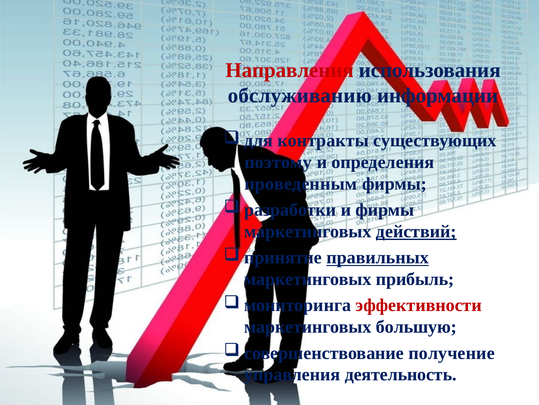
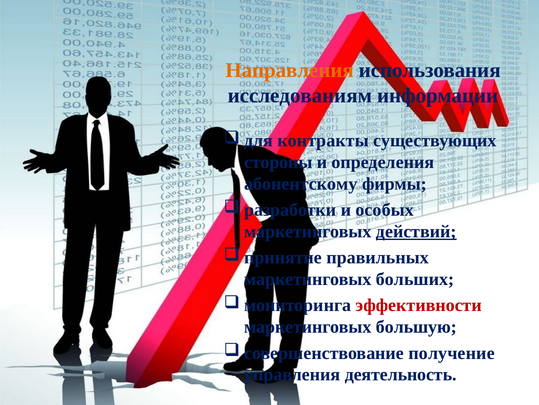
Направления colour: red -> orange
обслуживанию: обслуживанию -> исследованиям
поэтому: поэтому -> стороны
проведенным: проведенным -> абонентскому
и фирмы: фирмы -> особых
правильных underline: present -> none
прибыль: прибыль -> больших
